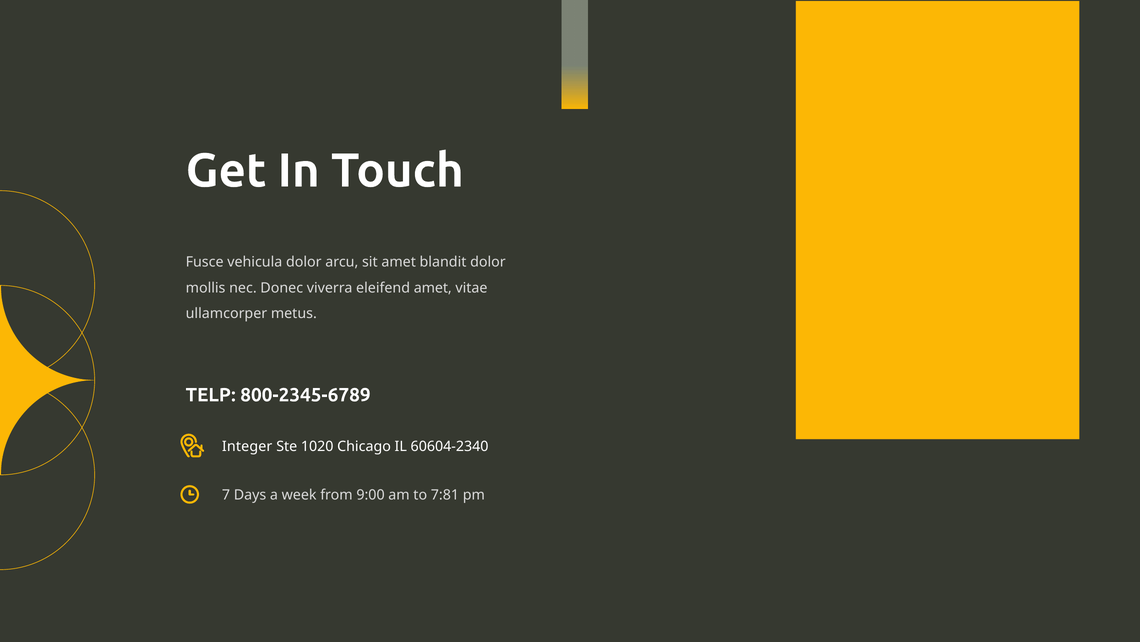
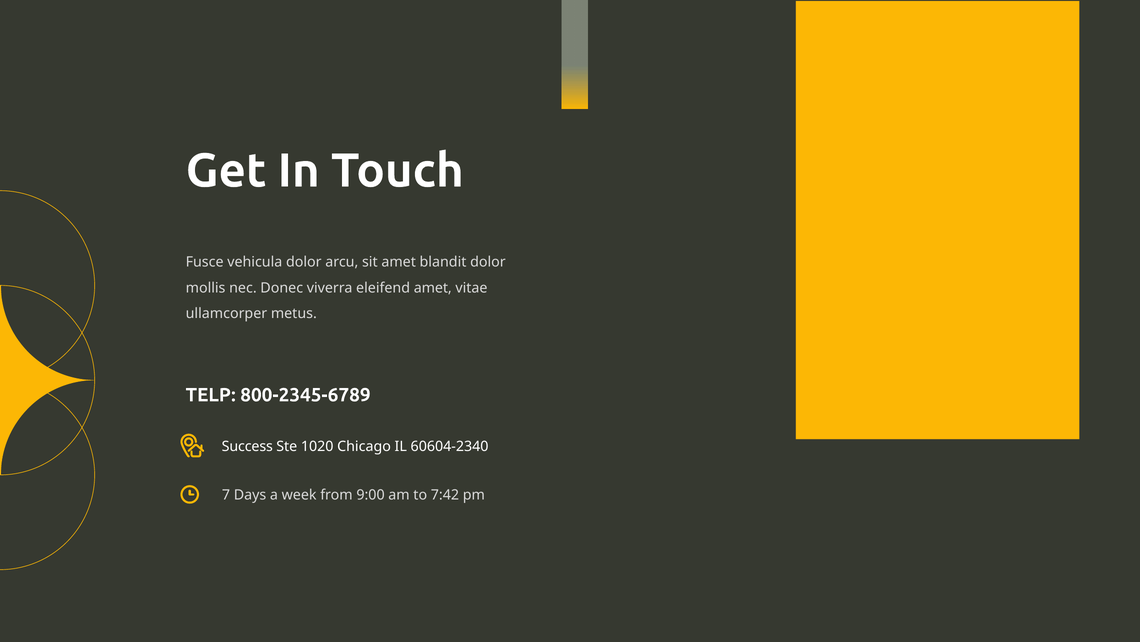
Integer: Integer -> Success
7:81: 7:81 -> 7:42
